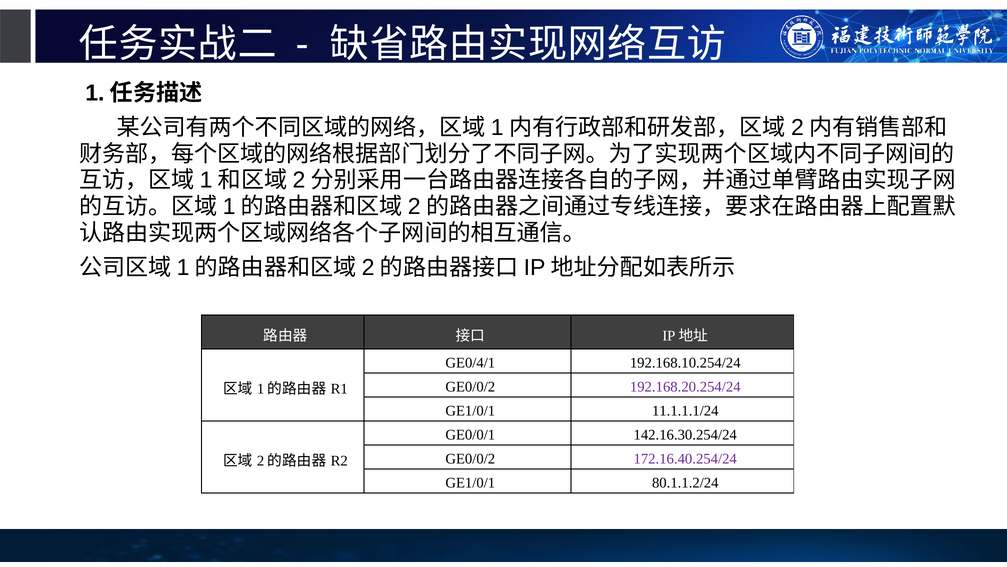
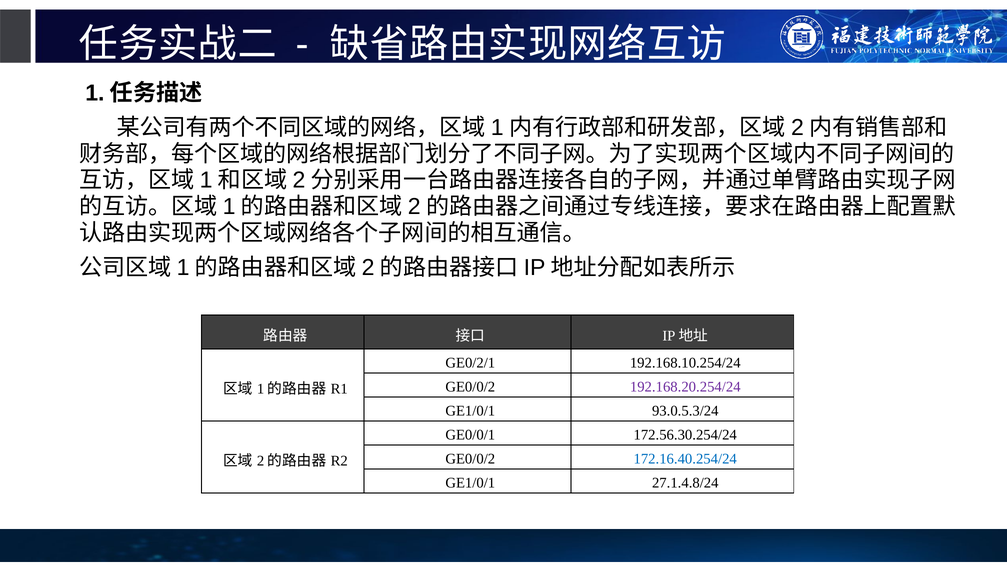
GE0/4/1: GE0/4/1 -> GE0/2/1
11.1.1.1/24: 11.1.1.1/24 -> 93.0.5.3/24
142.16.30.254/24: 142.16.30.254/24 -> 172.56.30.254/24
172.16.40.254/24 colour: purple -> blue
80.1.1.2/24: 80.1.1.2/24 -> 27.1.4.8/24
